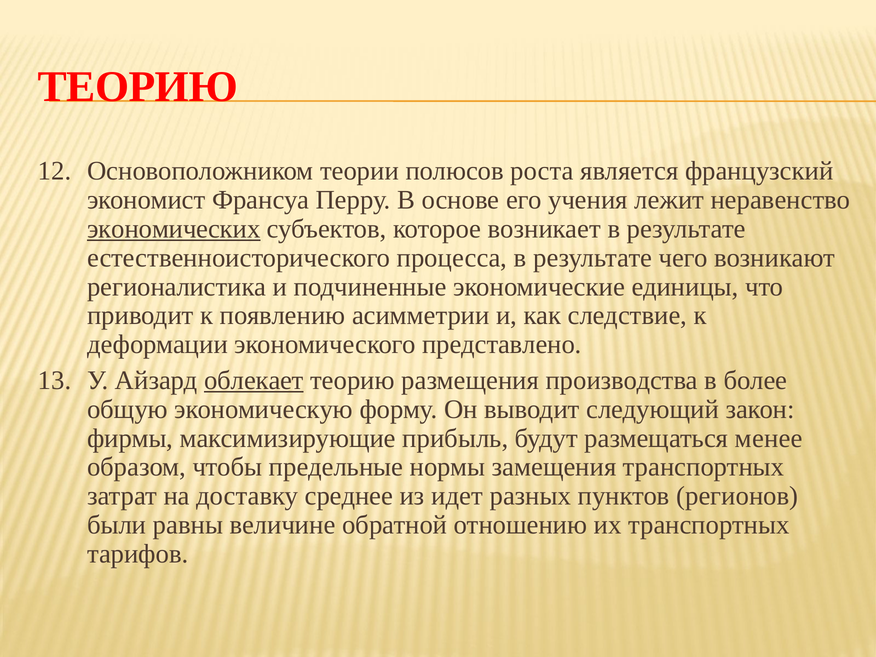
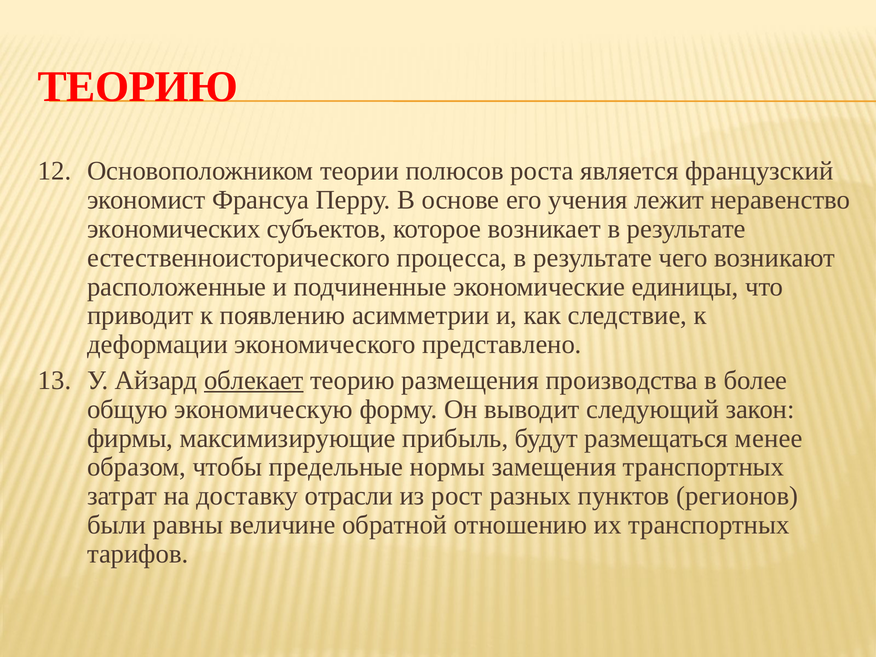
экономических underline: present -> none
регионалистика: регионалистика -> расположенные
среднее: среднее -> отрасли
идет: идет -> рост
